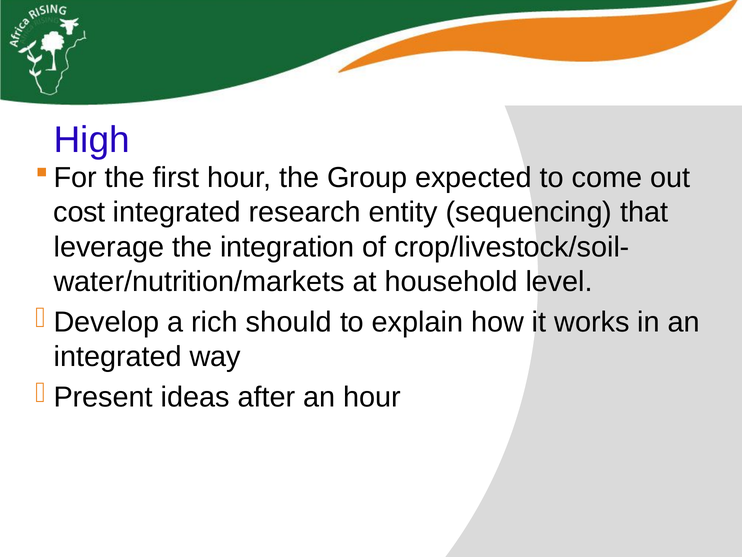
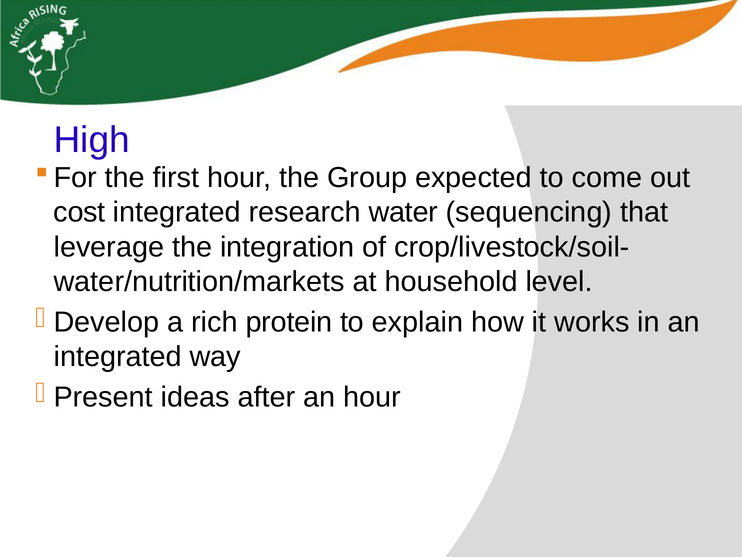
entity: entity -> water
should: should -> protein
